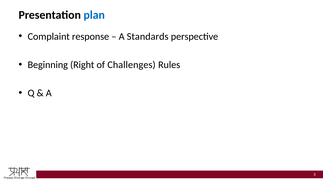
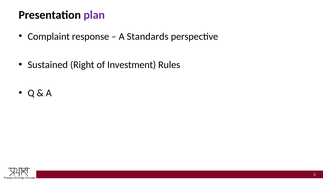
plan colour: blue -> purple
Beginning: Beginning -> Sustained
Challenges: Challenges -> Investment
